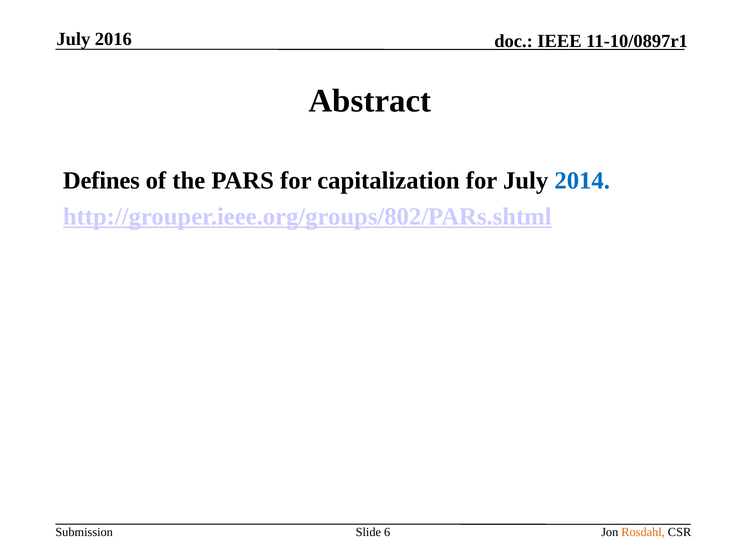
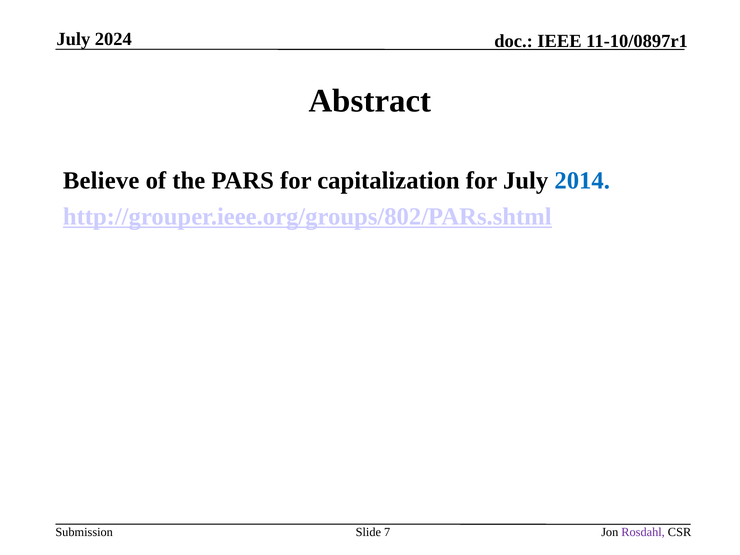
2016: 2016 -> 2024
Defines: Defines -> Believe
6: 6 -> 7
Rosdahl colour: orange -> purple
